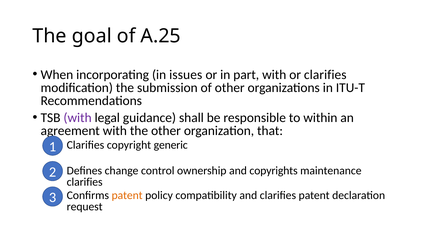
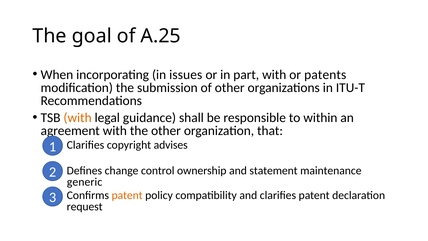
or clarifies: clarifies -> patents
with at (78, 118) colour: purple -> orange
generic: generic -> advises
copyrights: copyrights -> statement
clarifies at (85, 182): clarifies -> generic
